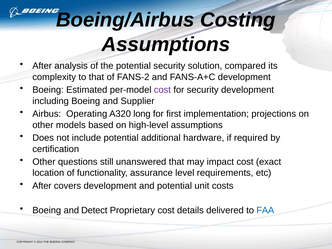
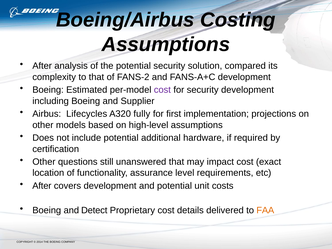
Operating: Operating -> Lifecycles
long: long -> fully
FAA colour: blue -> orange
